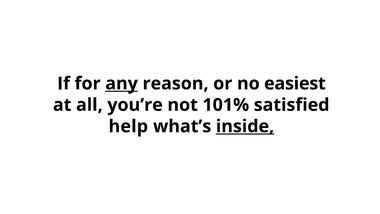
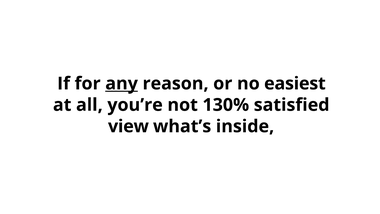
101%: 101% -> 130%
help: help -> view
inside underline: present -> none
